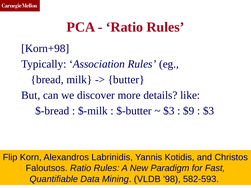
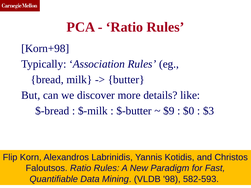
$3 at (169, 111): $3 -> $9
$9: $9 -> $0
